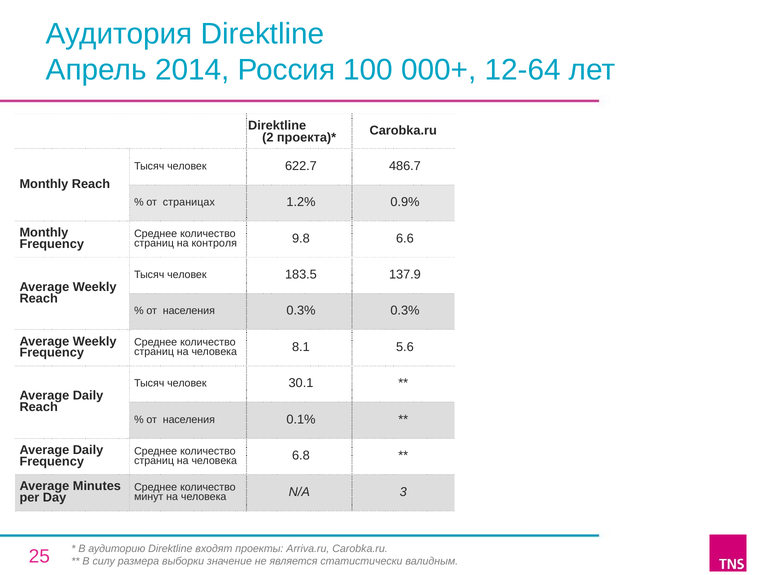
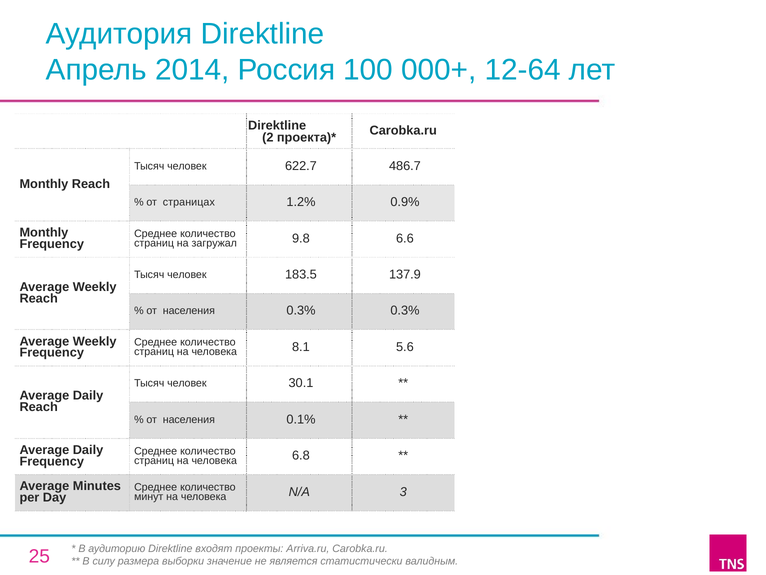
контроля: контроля -> загружал
